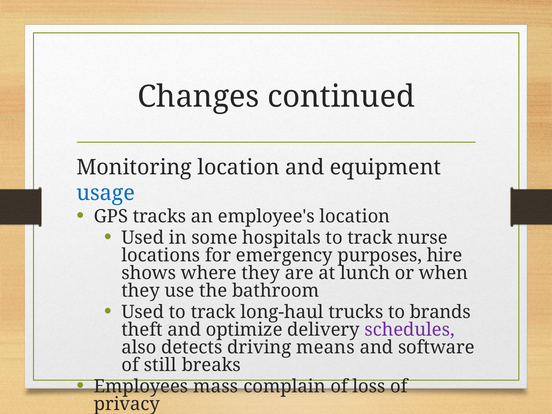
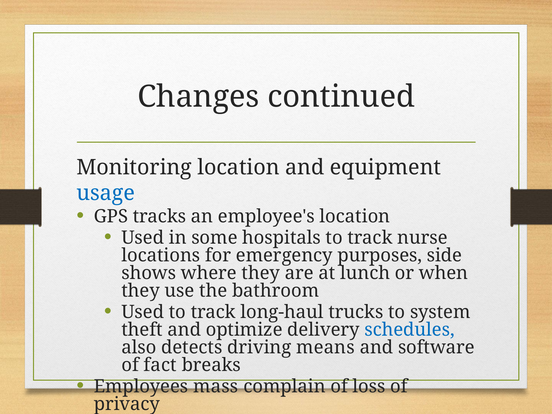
hire: hire -> side
brands: brands -> system
schedules colour: purple -> blue
still: still -> fact
